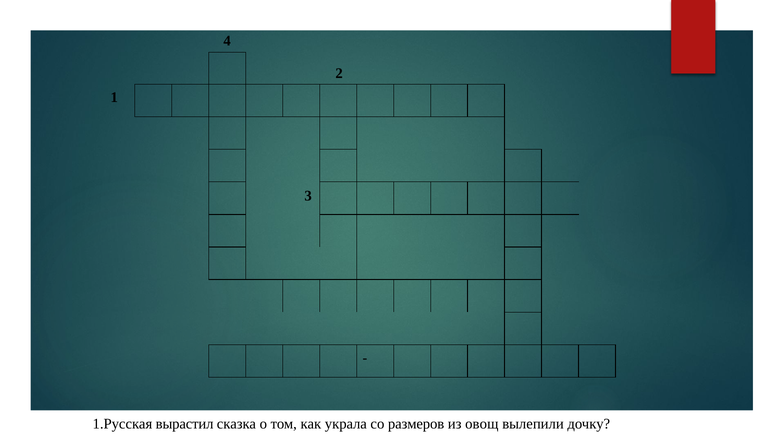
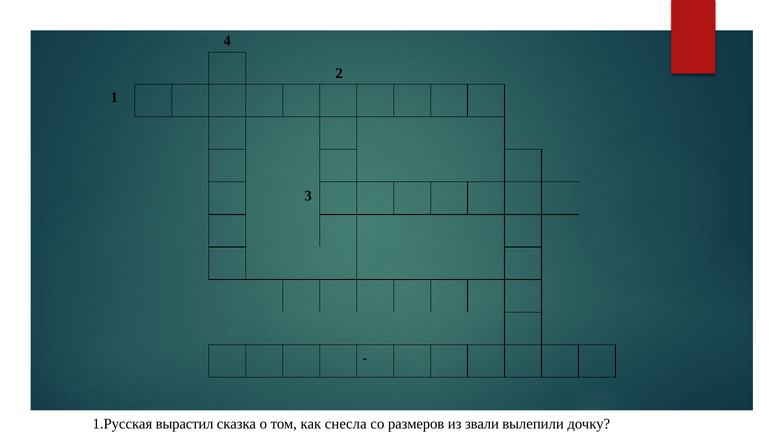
украла: украла -> снесла
овощ: овощ -> звали
